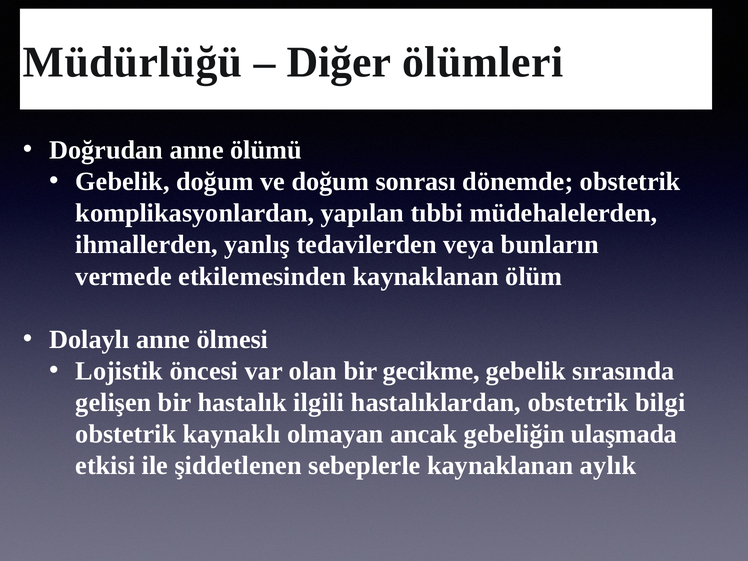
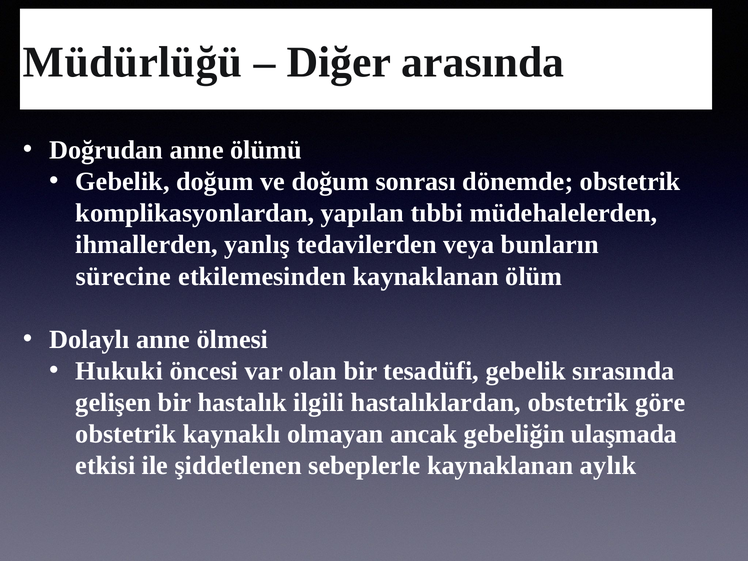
ölümleri: ölümleri -> arasında
vermede: vermede -> sürecine
Lojistik: Lojistik -> Hukuki
gecikme: gecikme -> tesadüfi
bilgi: bilgi -> göre
